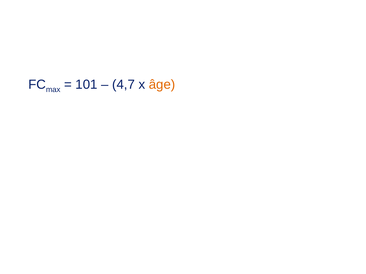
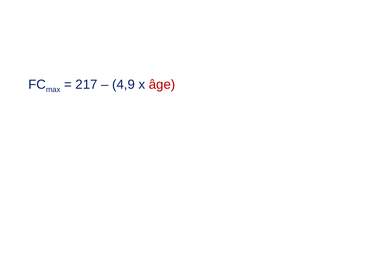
101: 101 -> 217
4,7: 4,7 -> 4,9
âge colour: orange -> red
